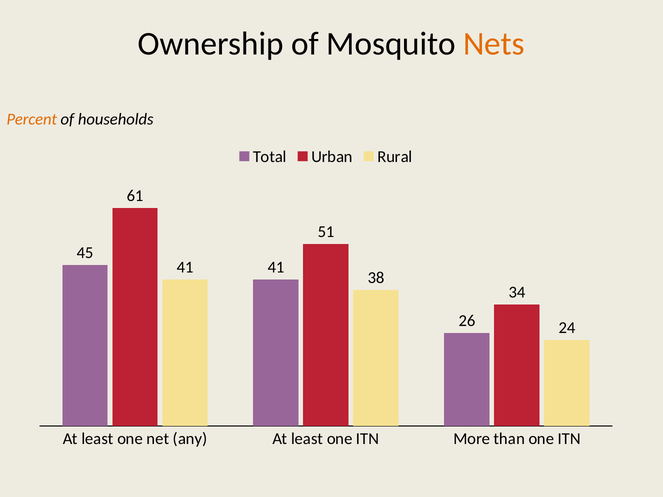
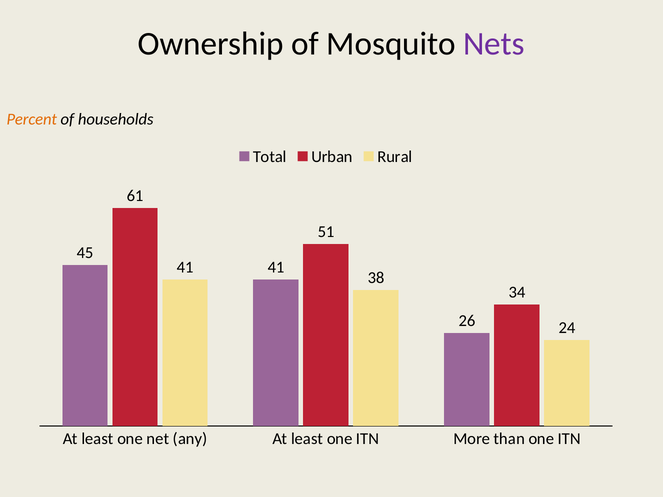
Nets colour: orange -> purple
